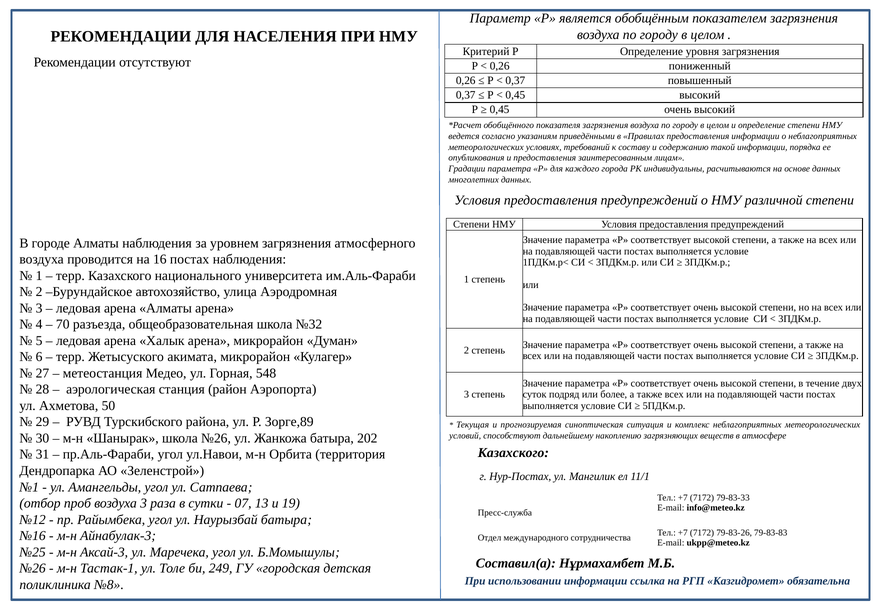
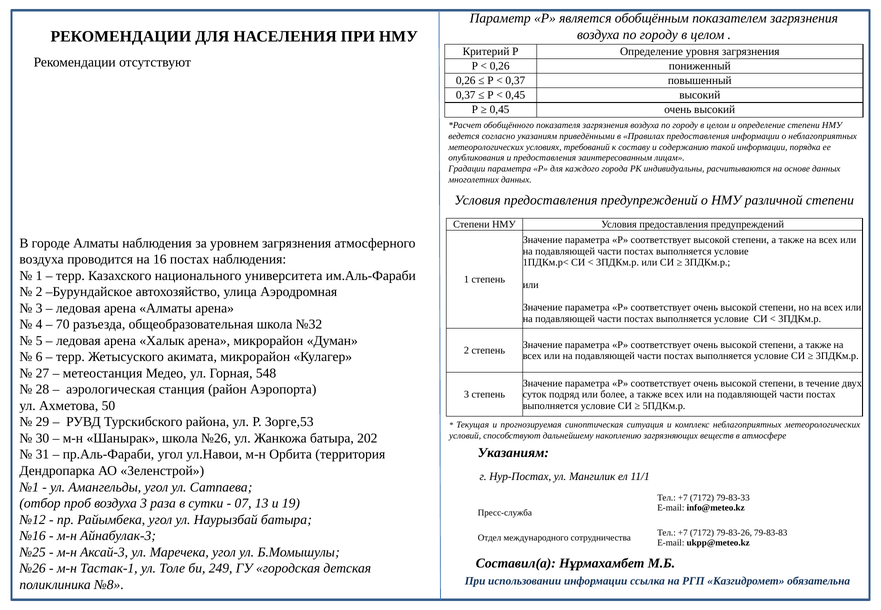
Зорге,89: Зорге,89 -> Зорге,53
Казахского at (513, 453): Казахского -> Указаниям
